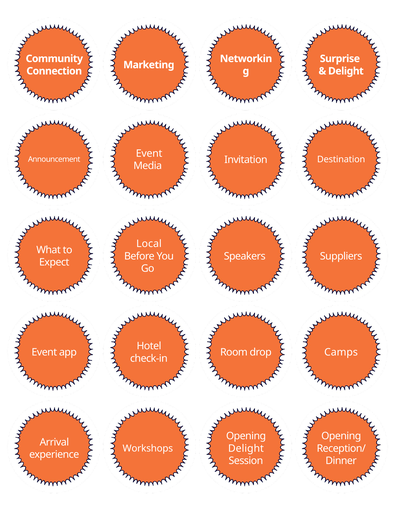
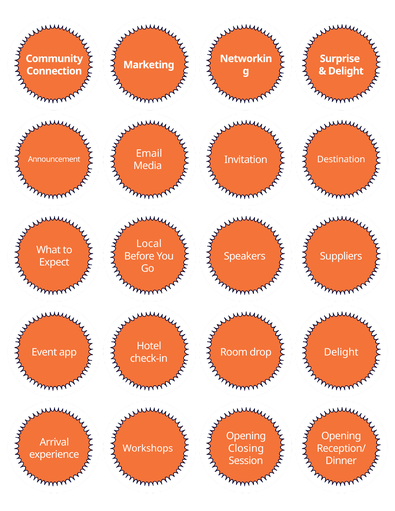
Event at (149, 153): Event -> Email
drop Camps: Camps -> Delight
Delight at (246, 449): Delight -> Closing
